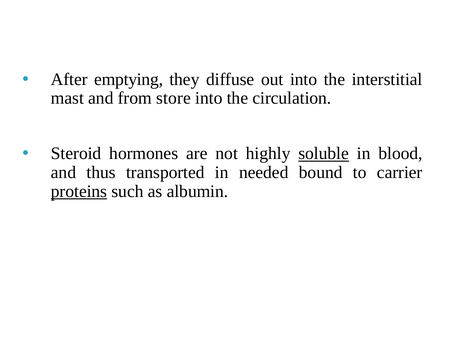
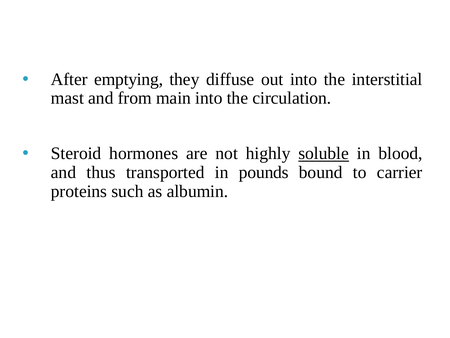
store: store -> main
needed: needed -> pounds
proteins underline: present -> none
